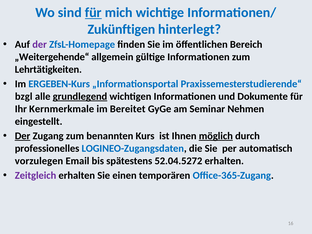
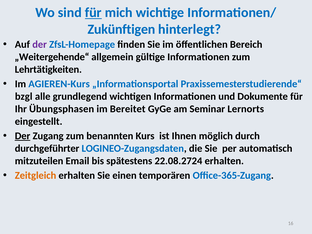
ERGEBEN-Kurs: ERGEBEN-Kurs -> AGIEREN-Kurs
grundlegend underline: present -> none
Kernmerkmale: Kernmerkmale -> Übungsphasen
Nehmen: Nehmen -> Lernorts
möglich underline: present -> none
professionelles: professionelles -> durchgeführter
vorzulegen: vorzulegen -> mitzuteilen
52.04.5272: 52.04.5272 -> 22.08.2724
Zeitgleich colour: purple -> orange
